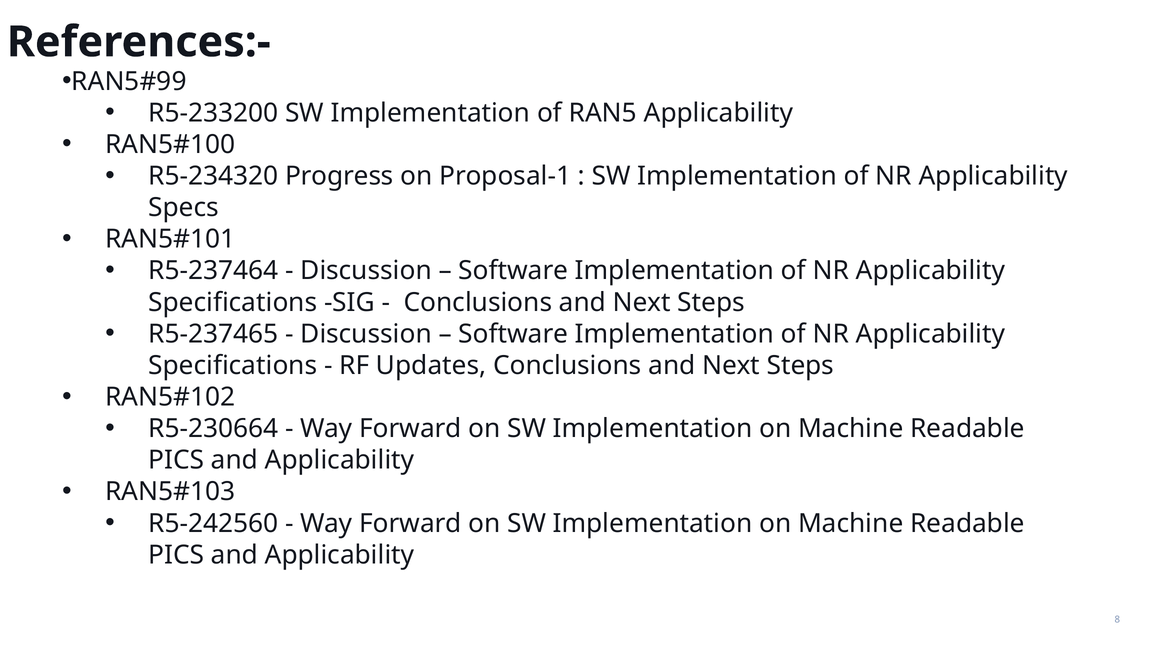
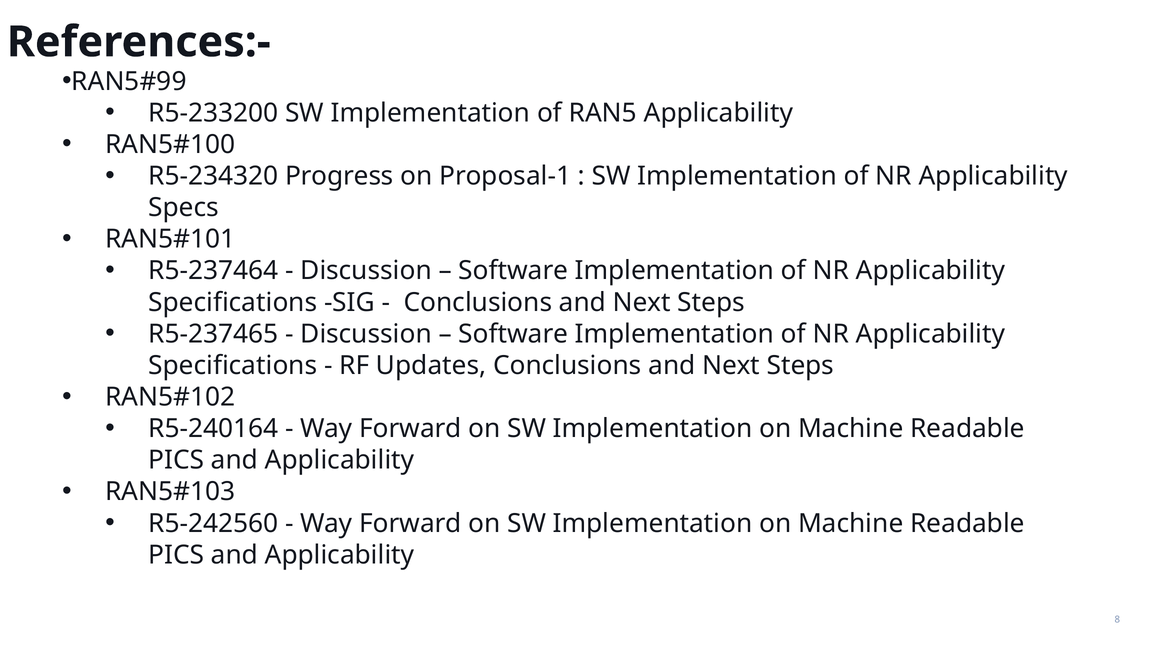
R5-230664: R5-230664 -> R5-240164
